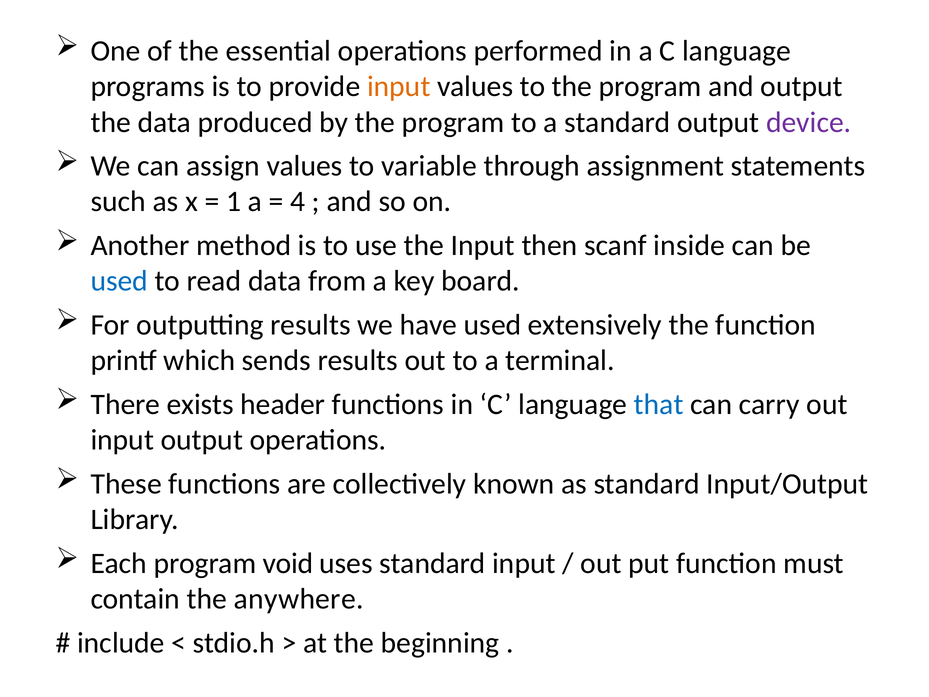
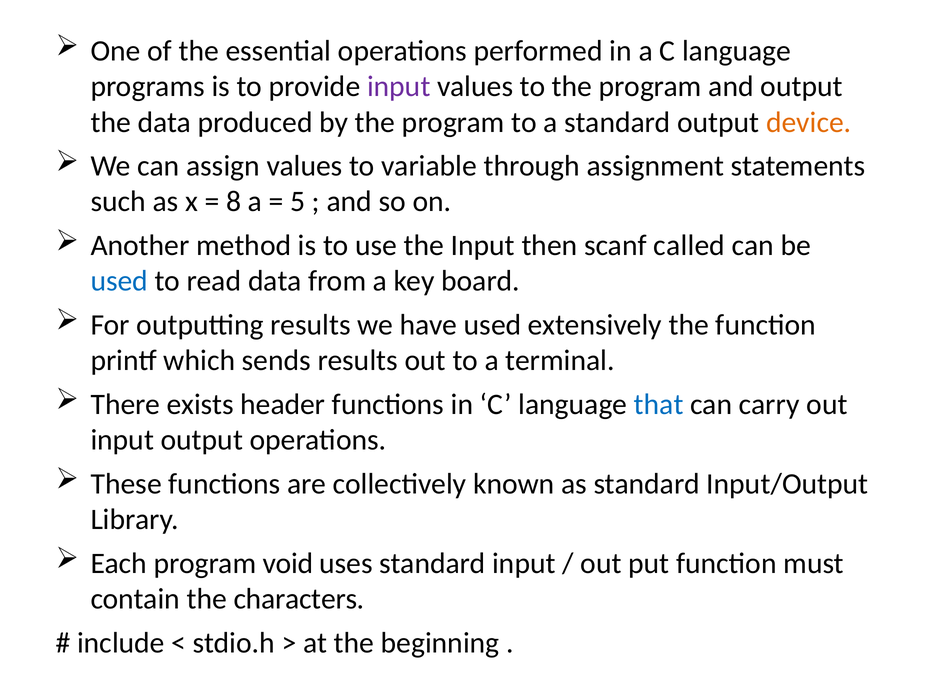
input at (399, 87) colour: orange -> purple
device colour: purple -> orange
1: 1 -> 8
4: 4 -> 5
inside: inside -> called
anywhere: anywhere -> characters
